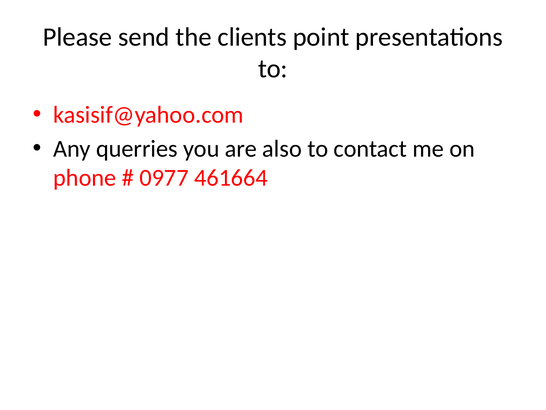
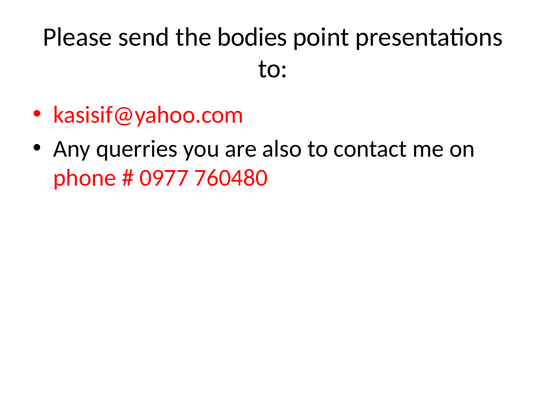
clients: clients -> bodies
461664: 461664 -> 760480
